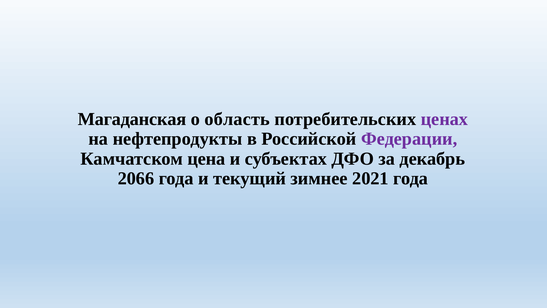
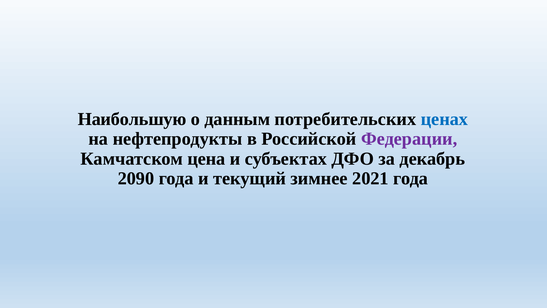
Магаданская: Магаданская -> Наибольшую
область: область -> данным
ценах colour: purple -> blue
2066: 2066 -> 2090
